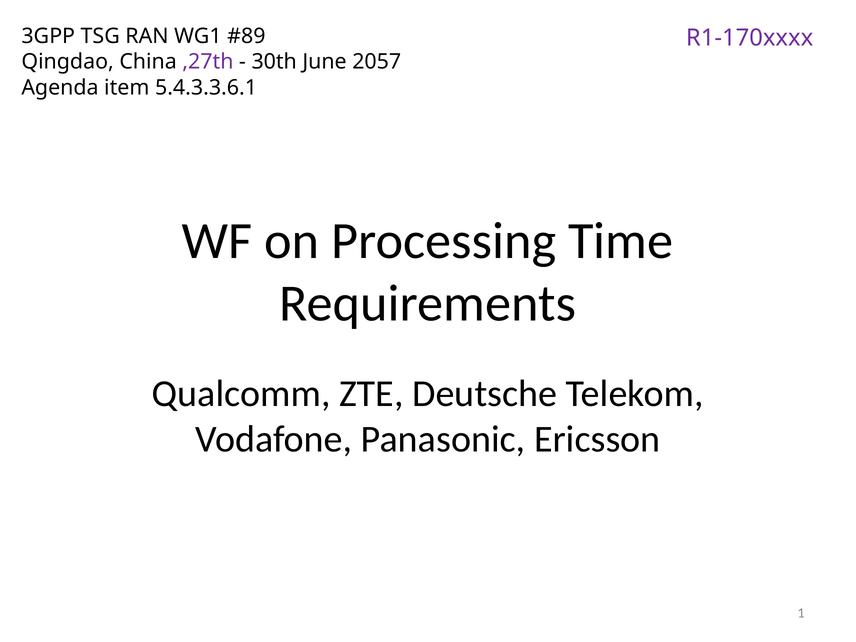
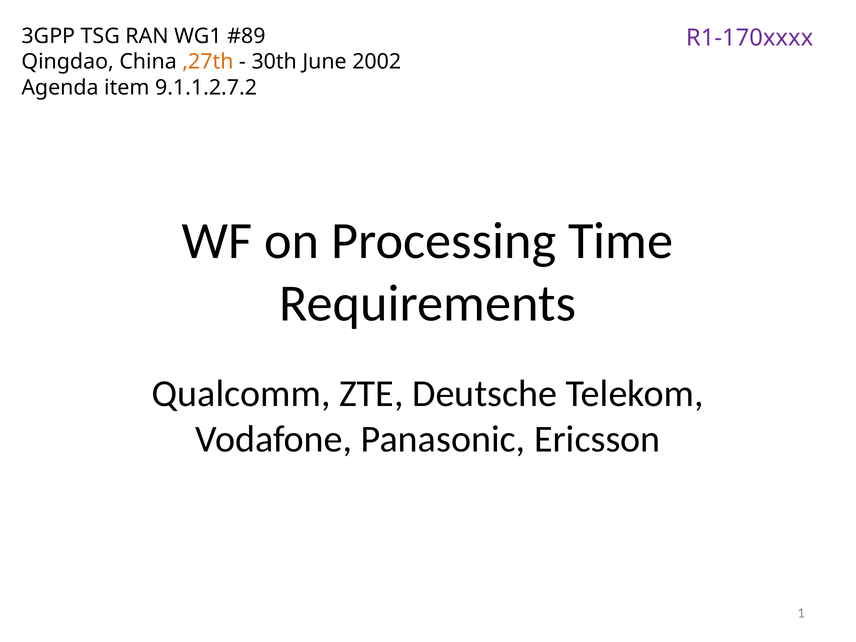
,27th colour: purple -> orange
2057: 2057 -> 2002
5.4.3.3.6.1: 5.4.3.3.6.1 -> 9.1.1.2.7.2
